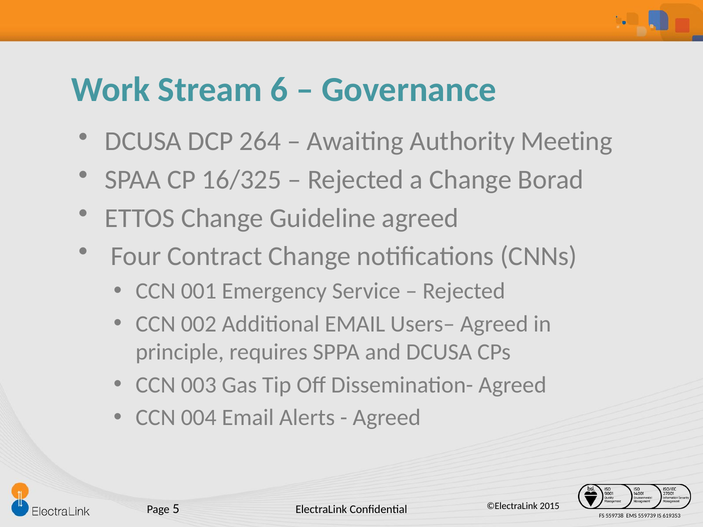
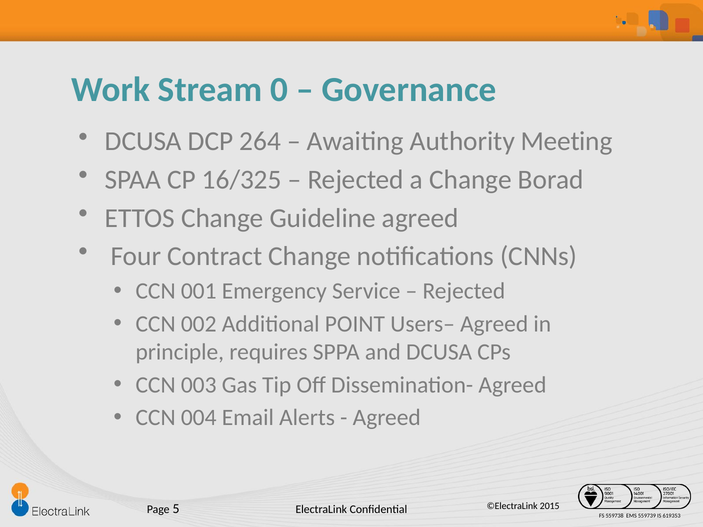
6: 6 -> 0
Additional EMAIL: EMAIL -> POINT
